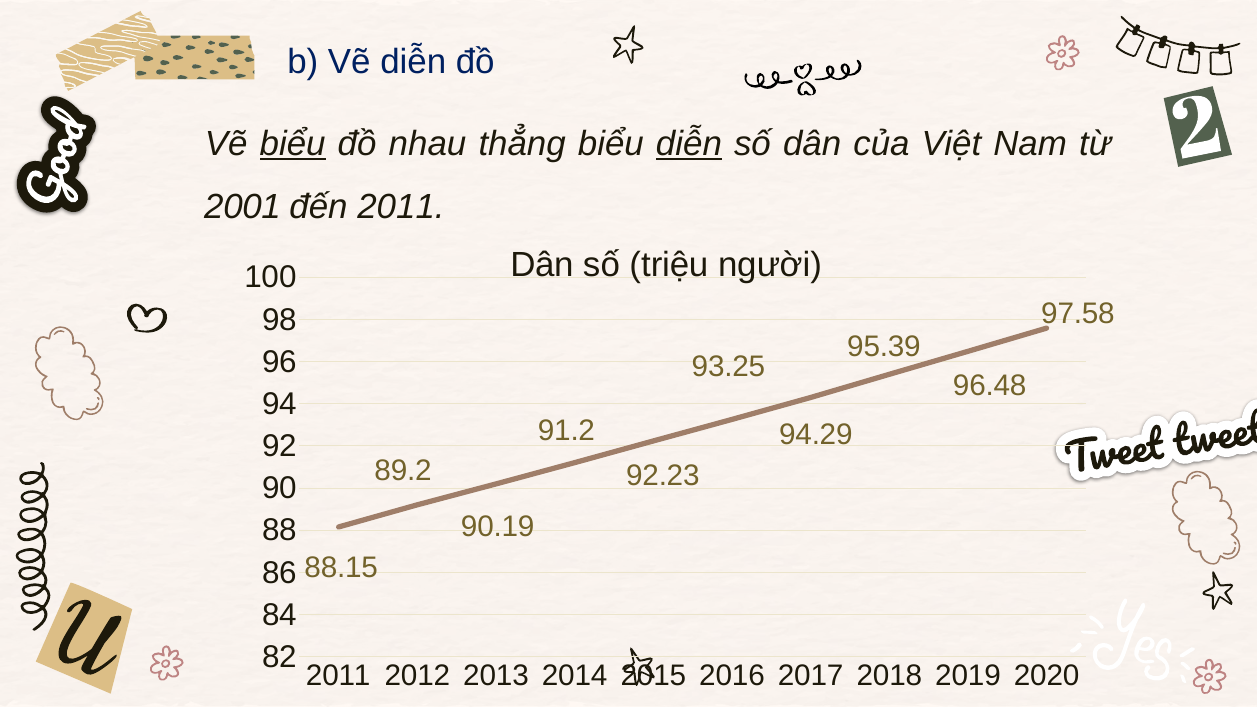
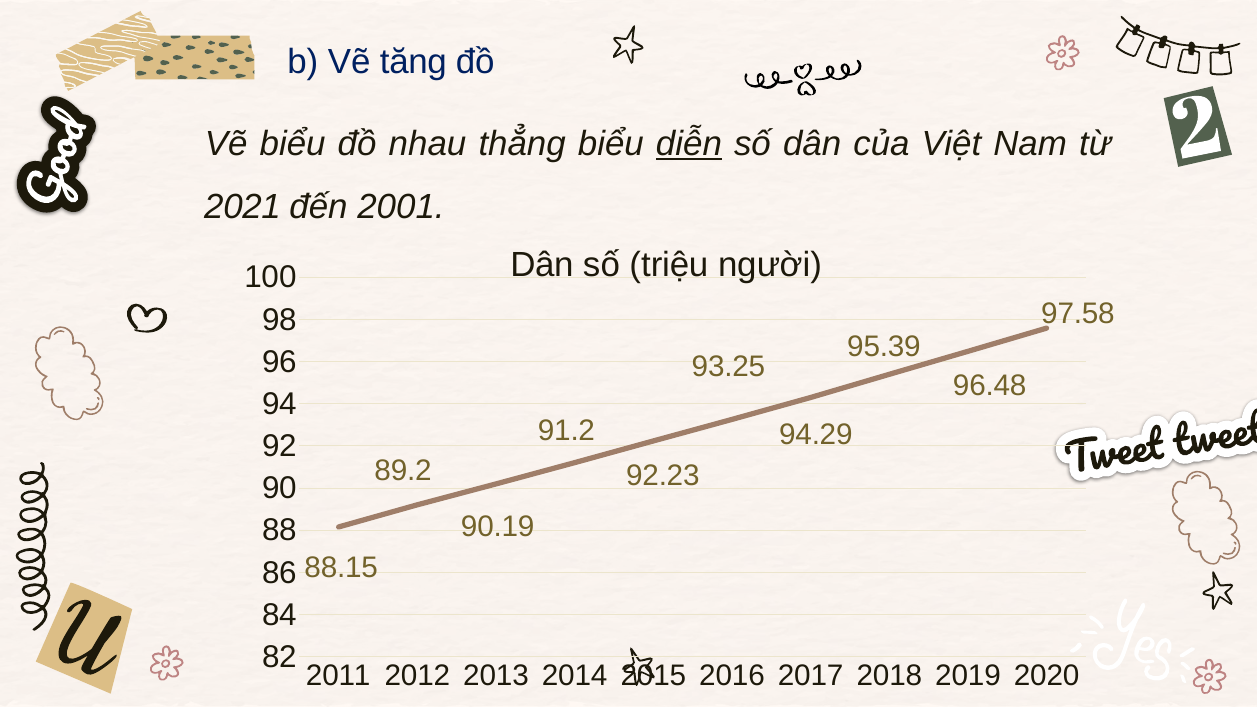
Vẽ diễn: diễn -> tăng
biểu at (293, 144) underline: present -> none
2001: 2001 -> 2021
đến 2011: 2011 -> 2001
